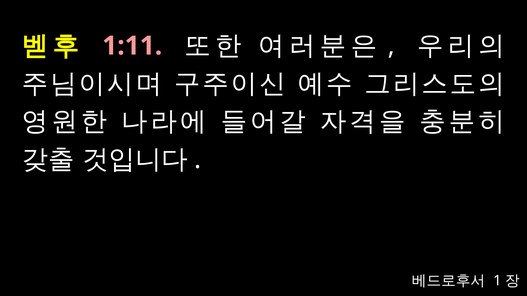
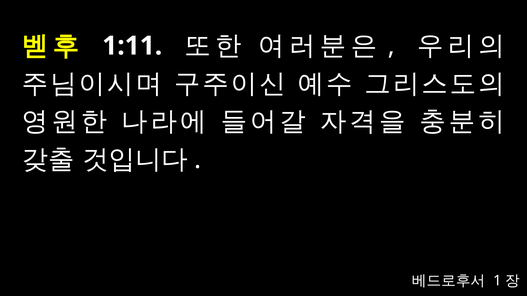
1:11 colour: pink -> white
